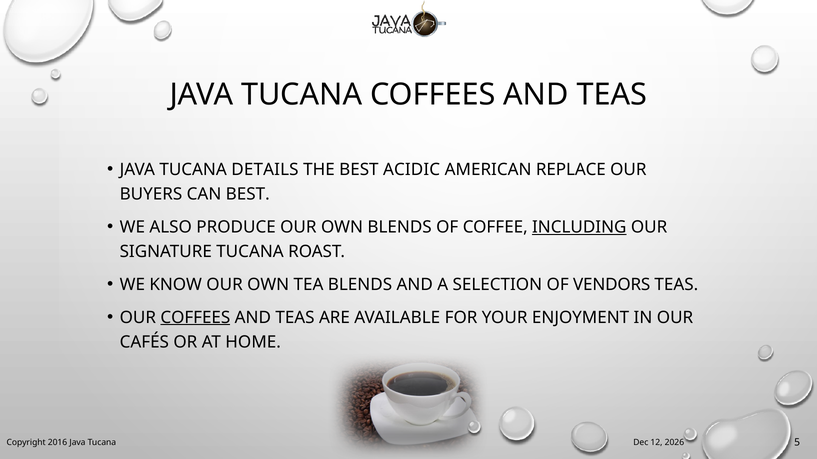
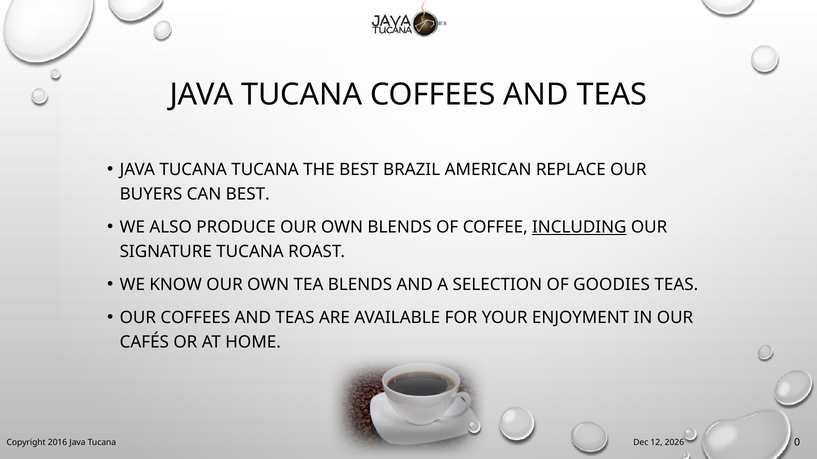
TUCANA DETAILS: DETAILS -> TUCANA
ACIDIC: ACIDIC -> BRAZIL
VENDORS: VENDORS -> GOODIES
COFFEES at (195, 318) underline: present -> none
5: 5 -> 0
